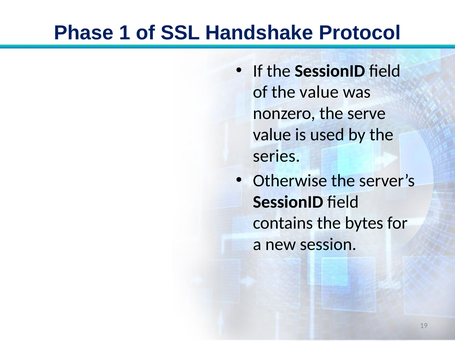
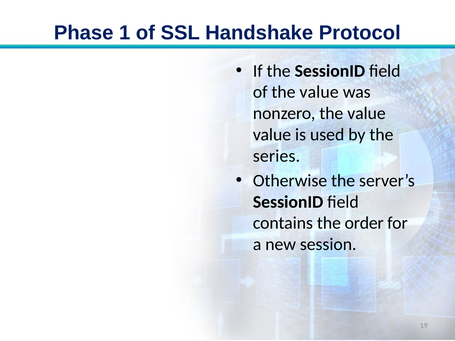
nonzero the serve: serve -> value
bytes: bytes -> order
